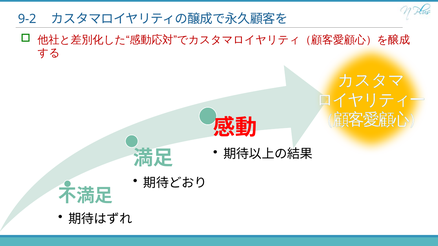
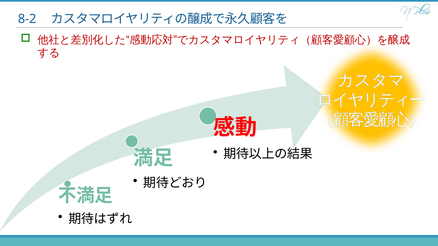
9-2: 9-2 -> 8-2
